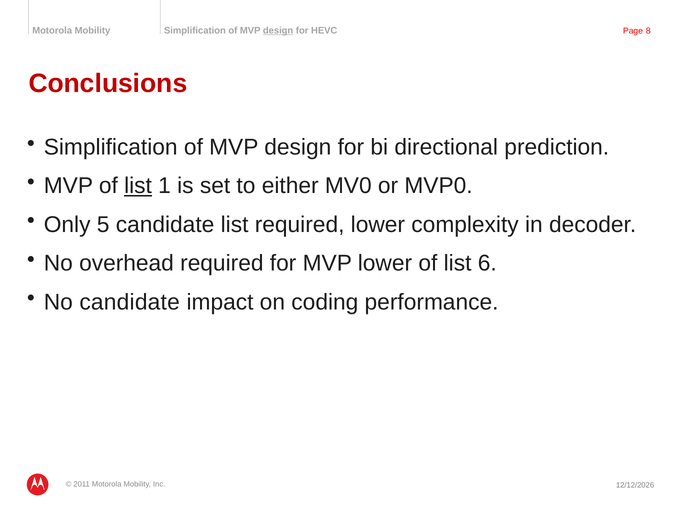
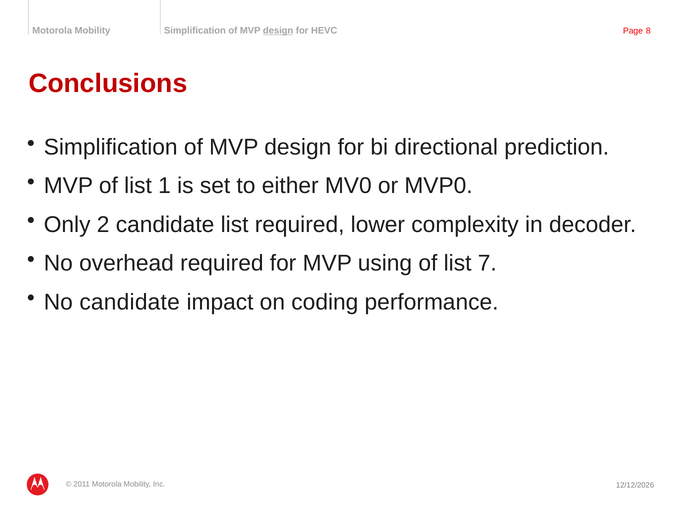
list at (138, 186) underline: present -> none
5: 5 -> 2
MVP lower: lower -> using
6: 6 -> 7
